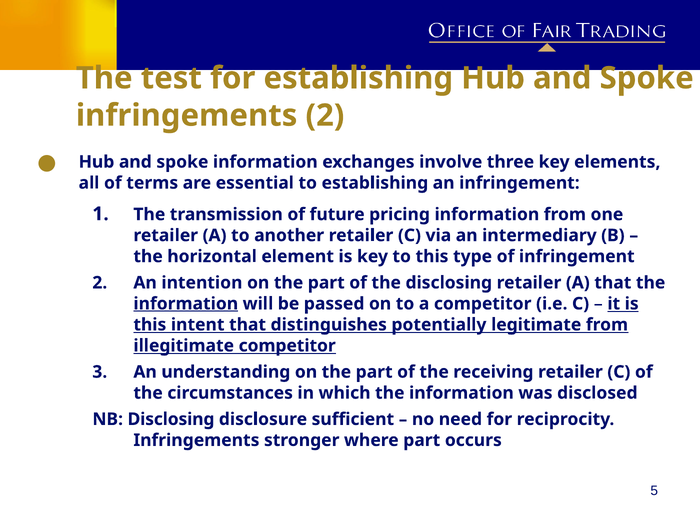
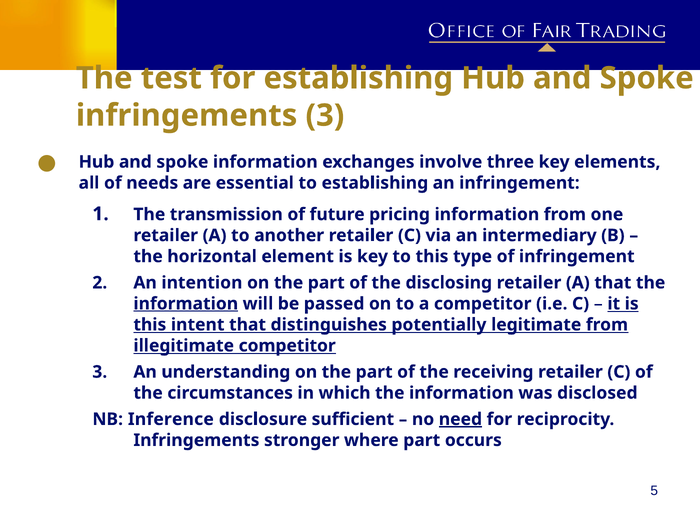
infringements 2: 2 -> 3
terms: terms -> needs
NB Disclosing: Disclosing -> Inference
need underline: none -> present
